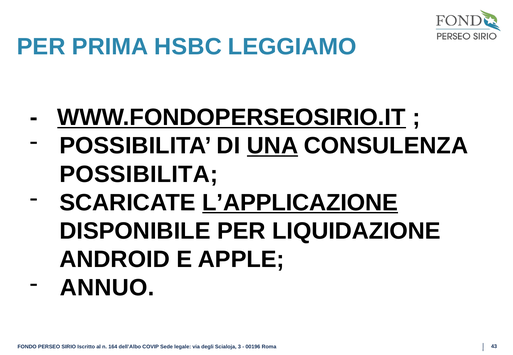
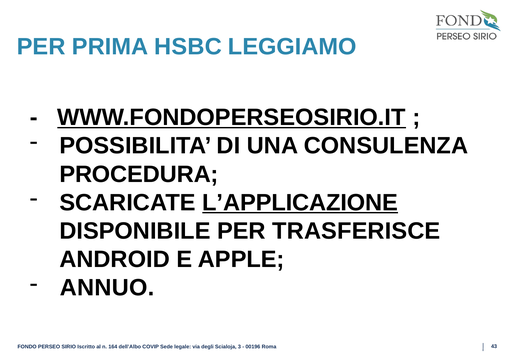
UNA underline: present -> none
POSSIBILITA at (139, 174): POSSIBILITA -> PROCEDURA
LIQUIDAZIONE: LIQUIDAZIONE -> TRASFERISCE
